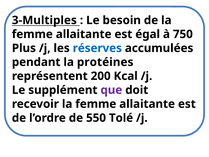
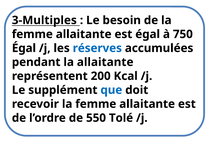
Plus at (24, 48): Plus -> Égal
la protéines: protéines -> allaitante
que colour: purple -> blue
